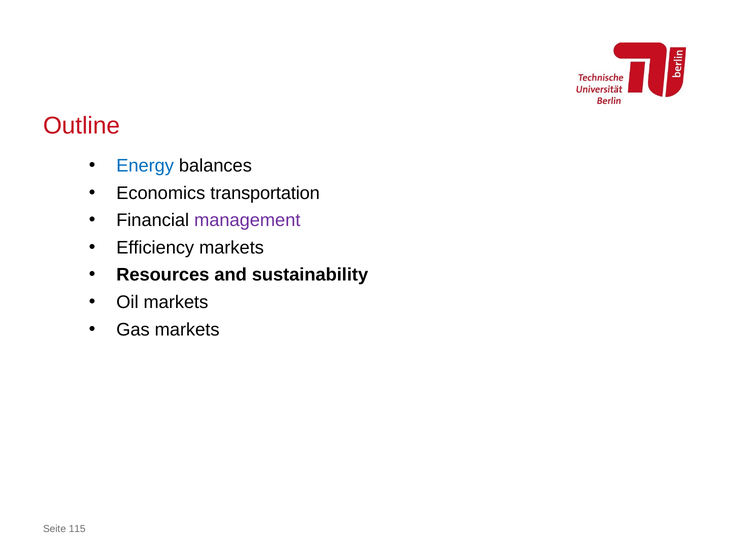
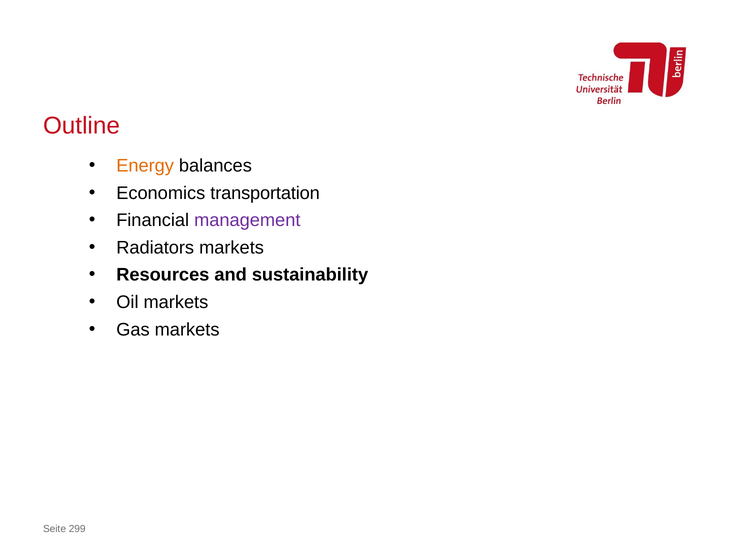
Energy colour: blue -> orange
Efficiency: Efficiency -> Radiators
115: 115 -> 299
